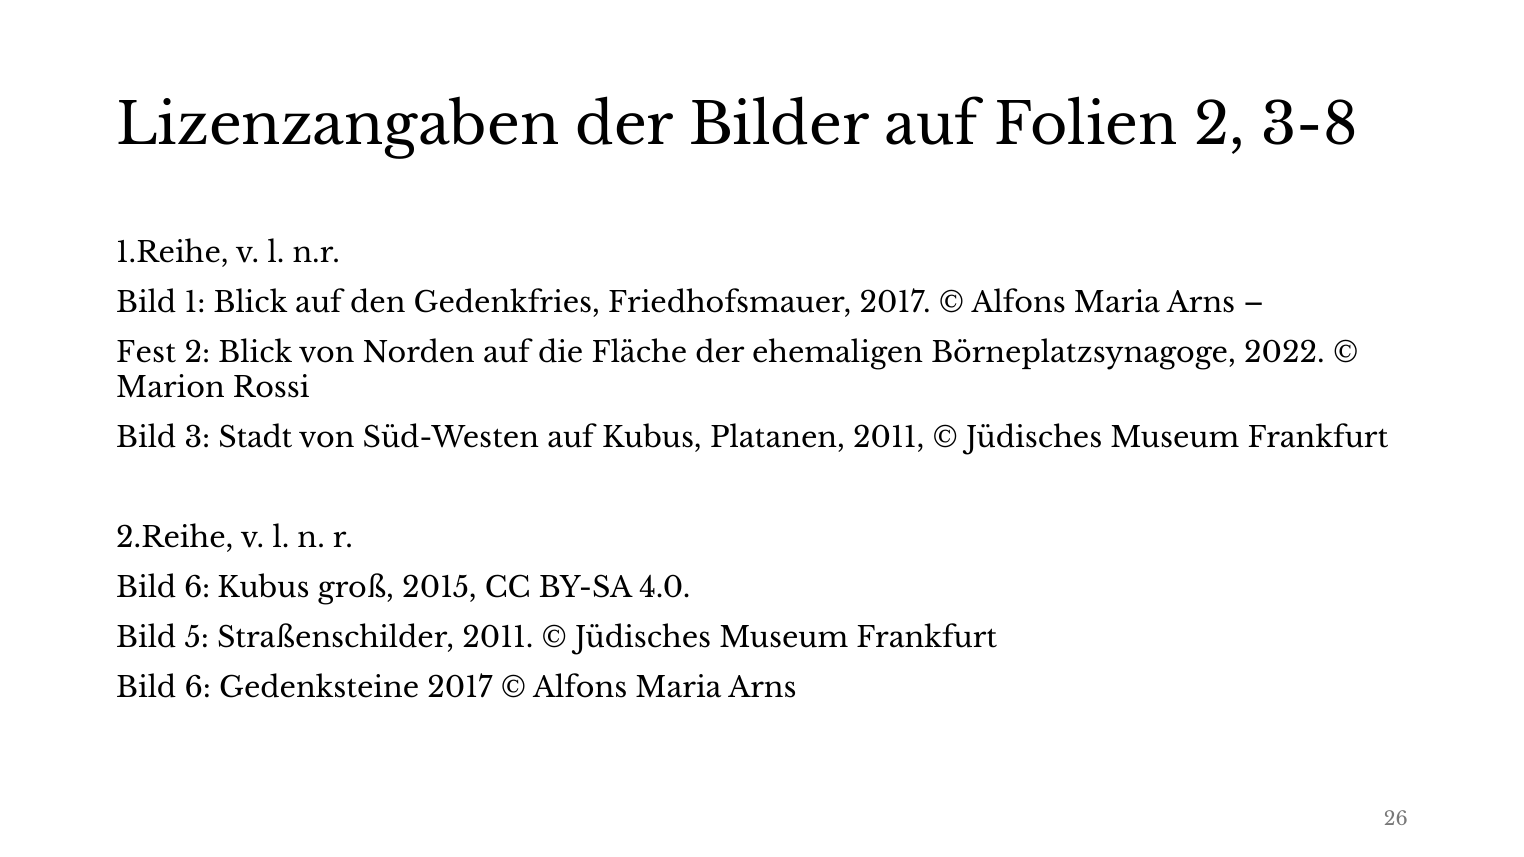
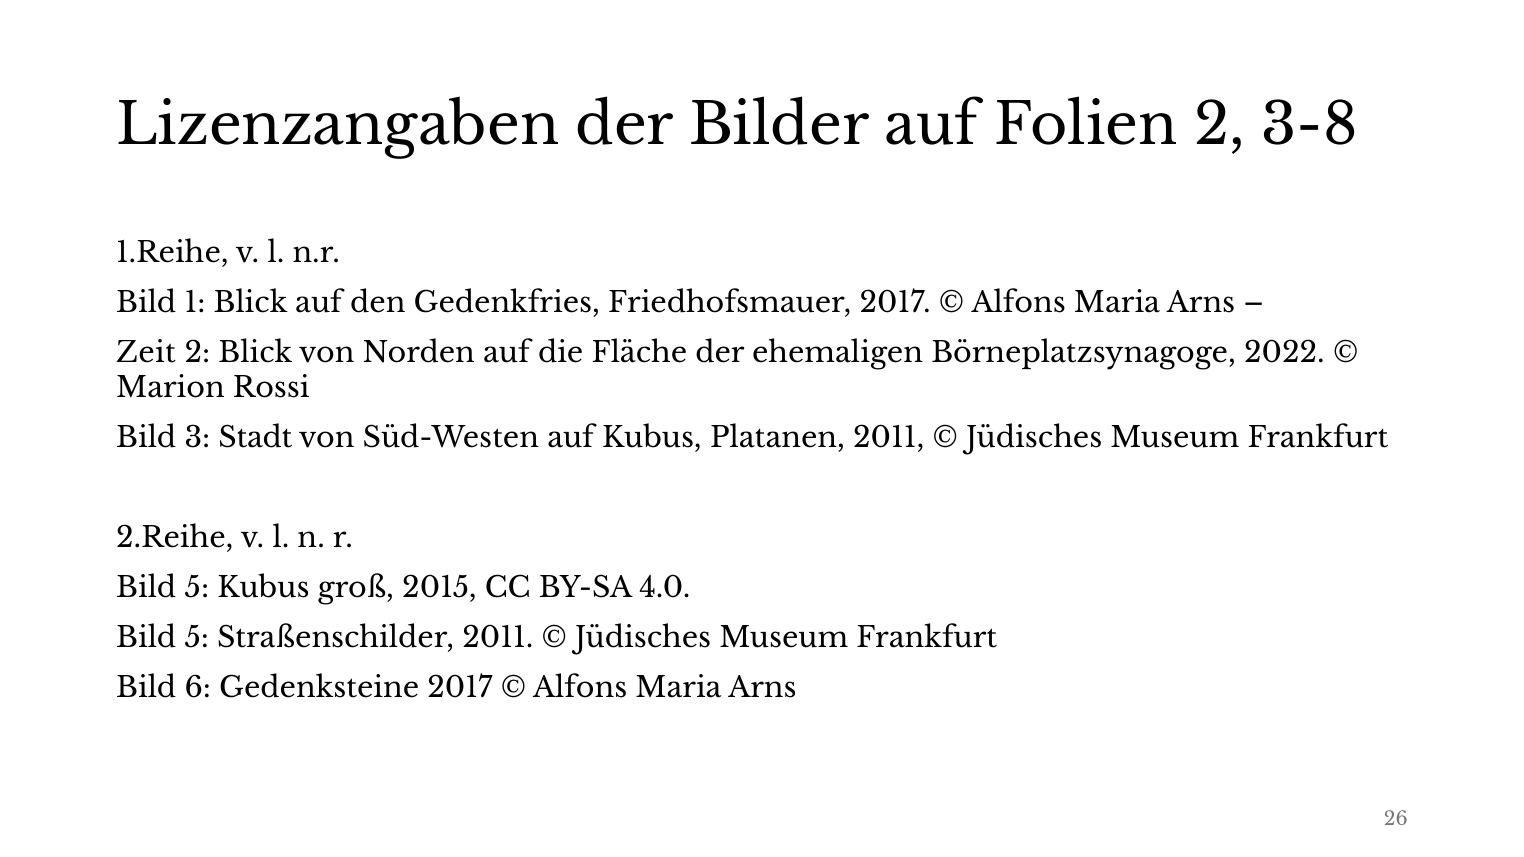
Fest: Fest -> Zeit
6 at (197, 588): 6 -> 5
